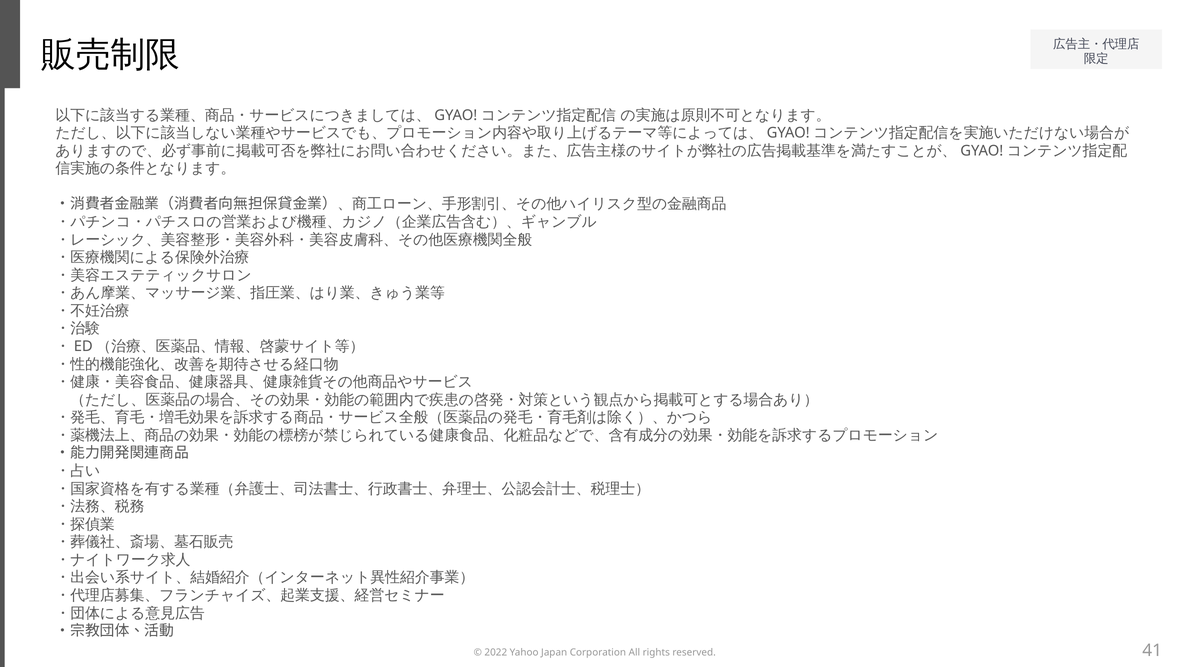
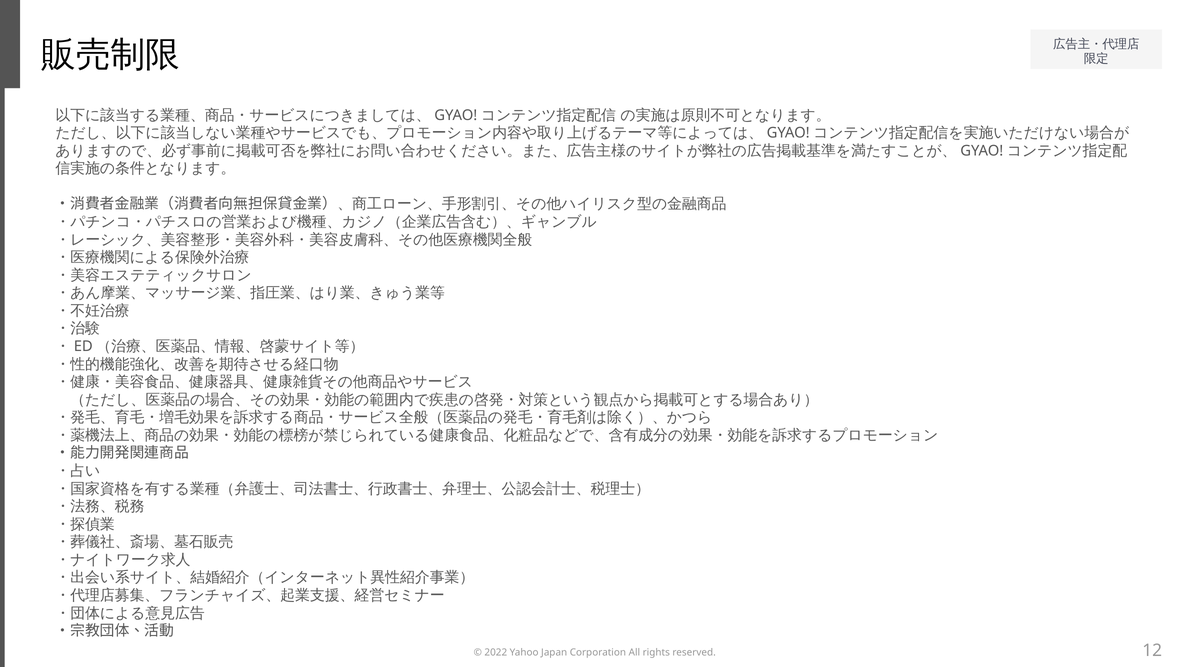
41: 41 -> 12
